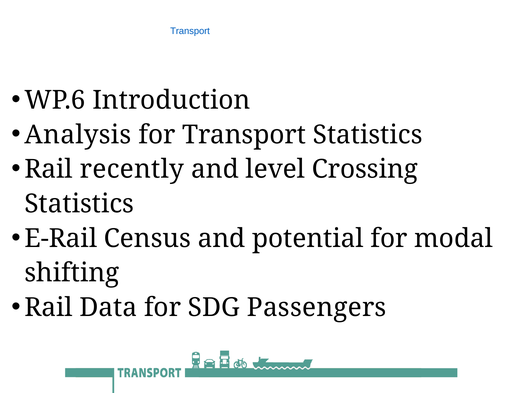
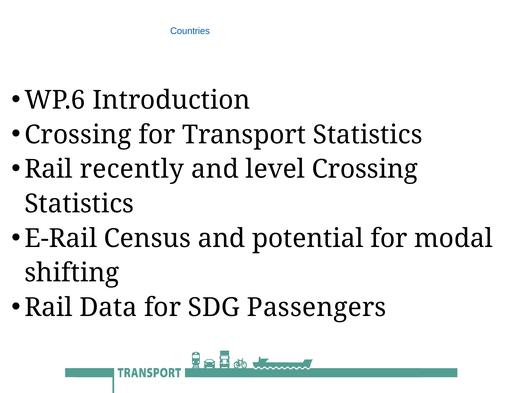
Transport at (190, 31): Transport -> Countries
Analysis at (78, 134): Analysis -> Crossing
